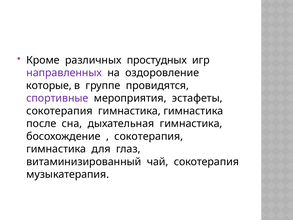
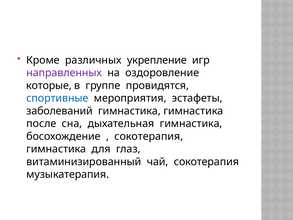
простудных: простудных -> укрепление
спортивные colour: purple -> blue
сокотерапия at (59, 111): сокотерапия -> заболеваний
